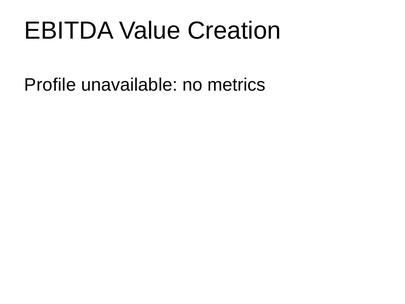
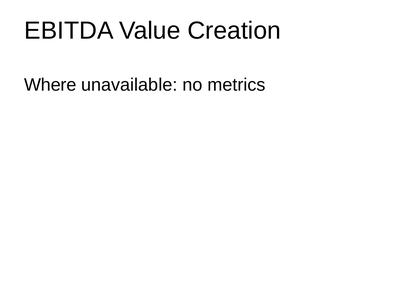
Profile: Profile -> Where
